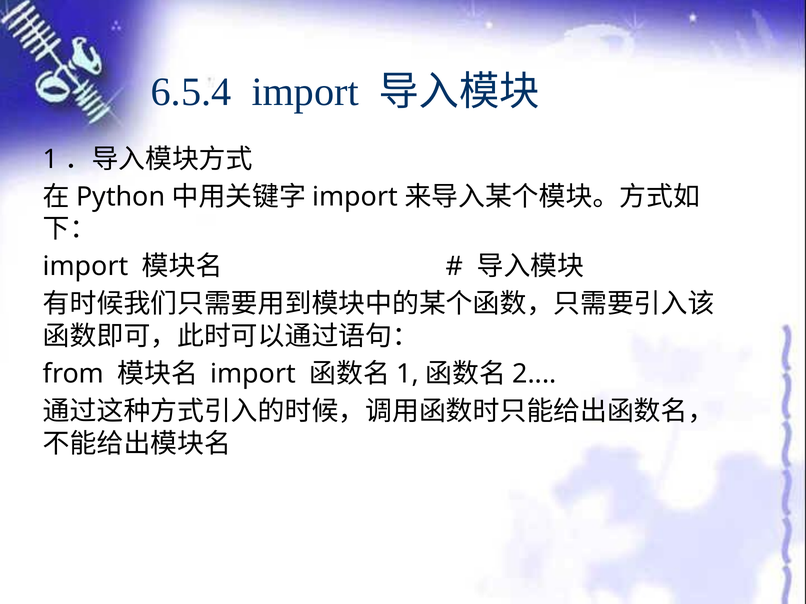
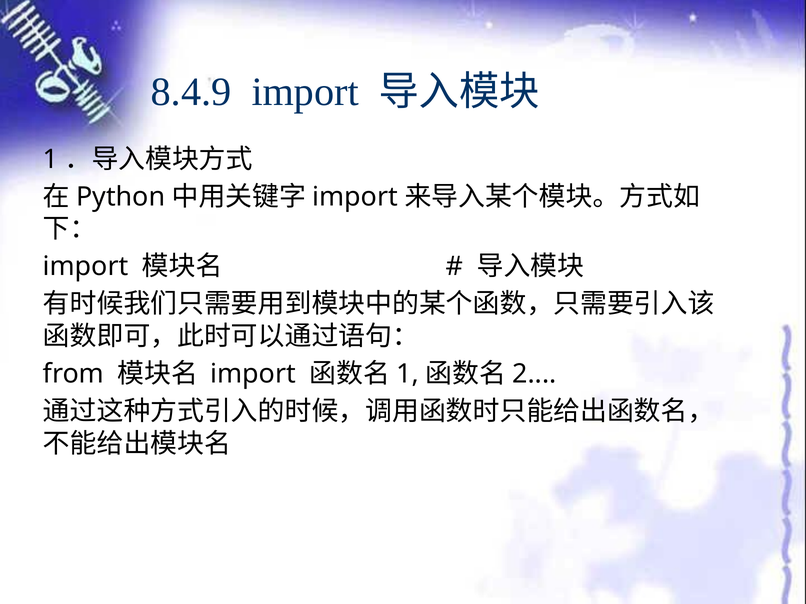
6.5.4: 6.5.4 -> 8.4.9
